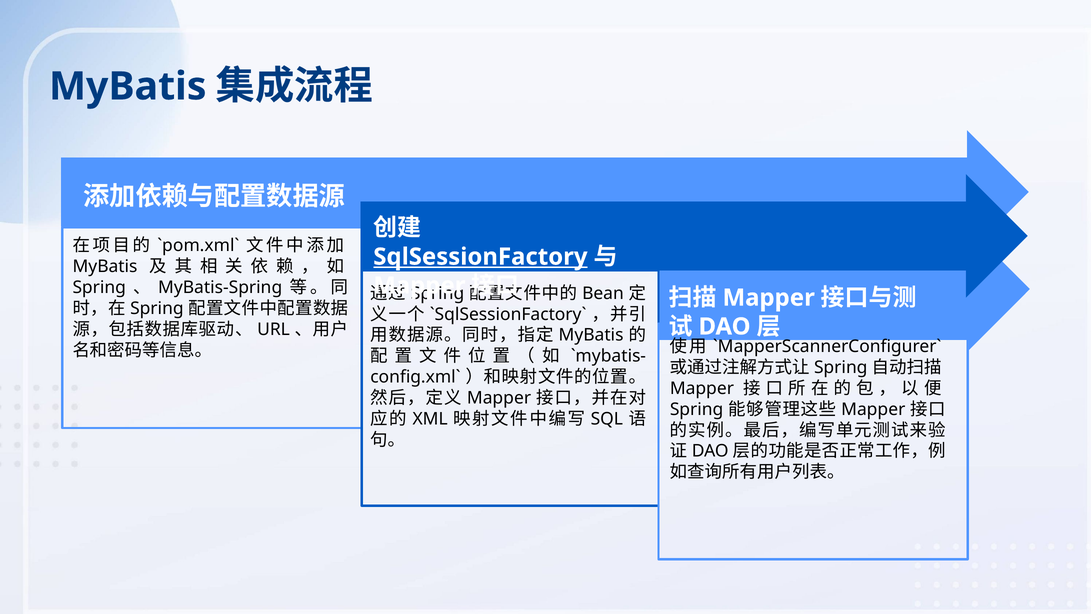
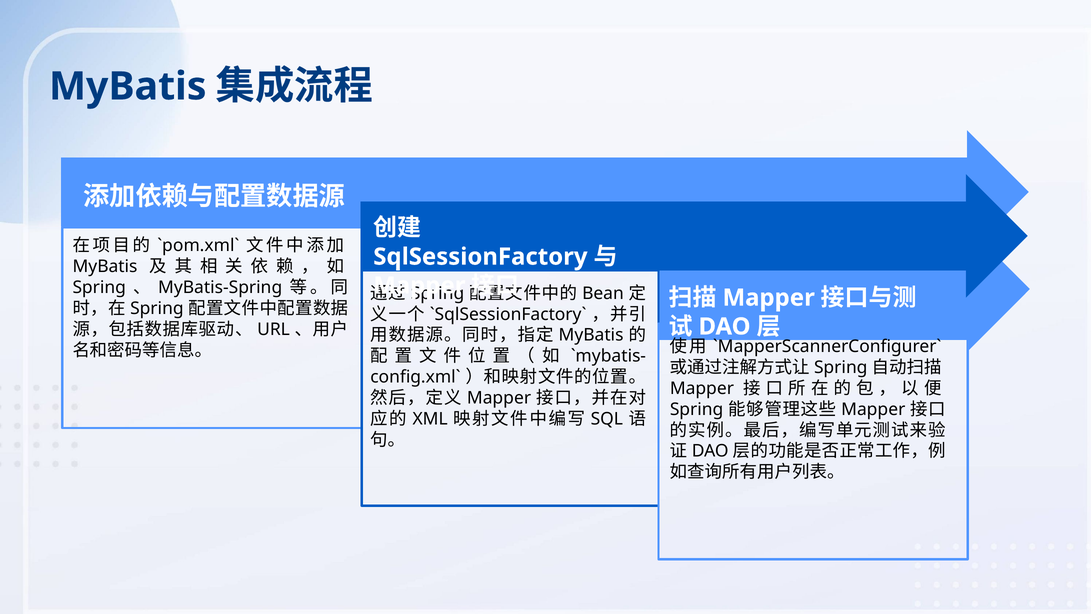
SqlSessionFactory underline: present -> none
